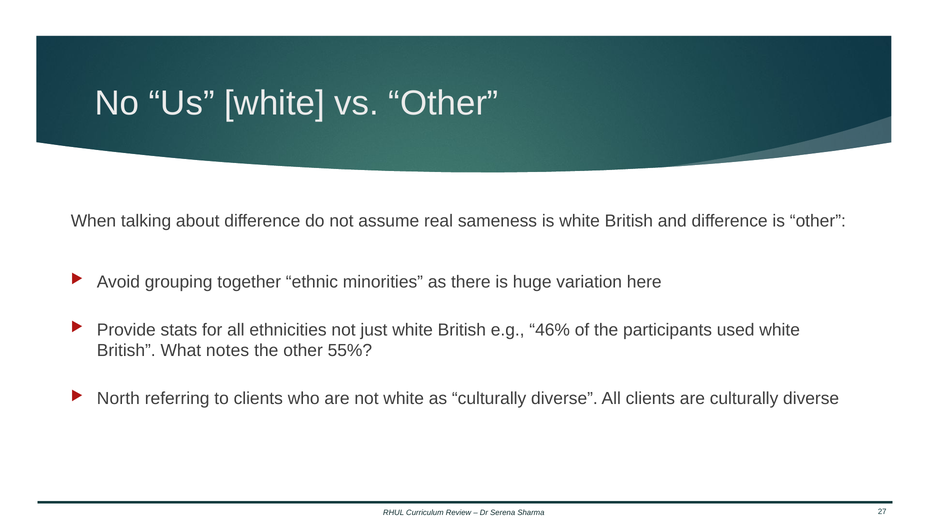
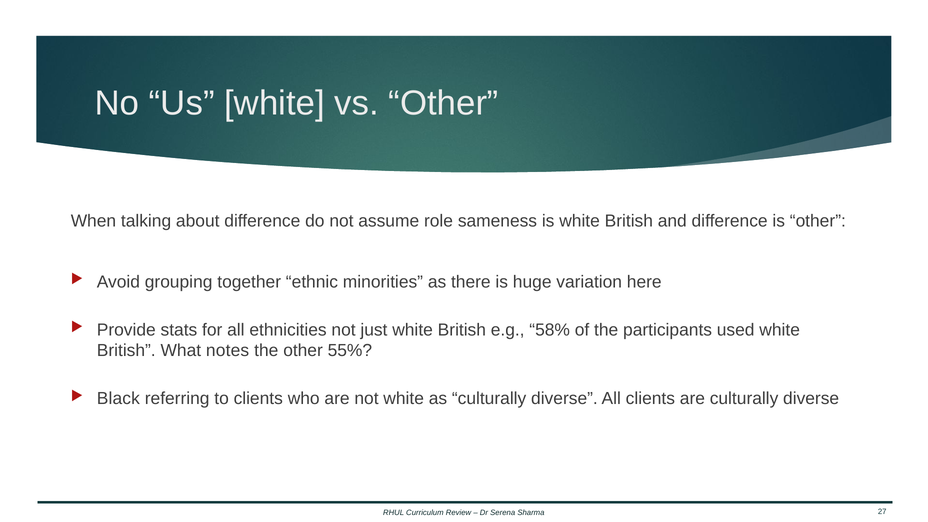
real: real -> role
46%: 46% -> 58%
North: North -> Black
